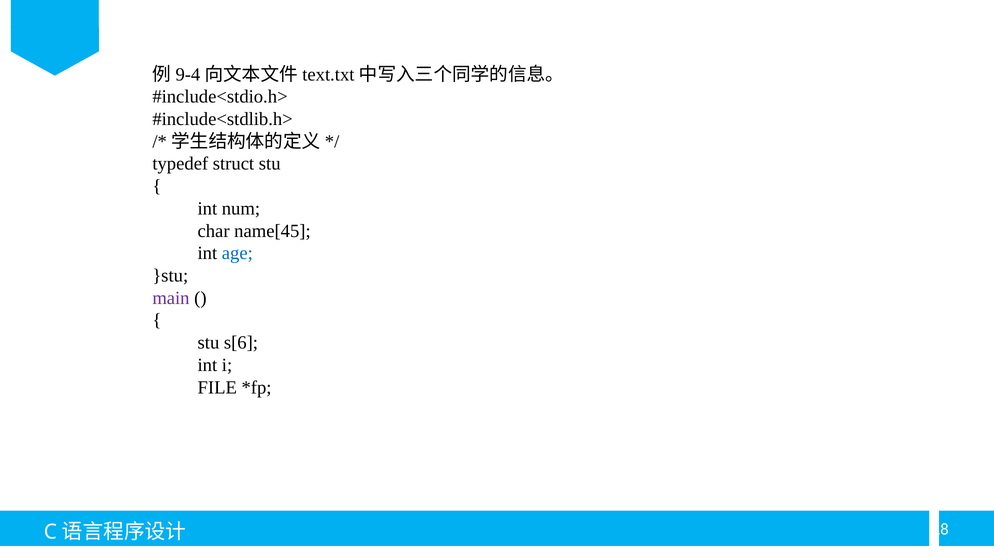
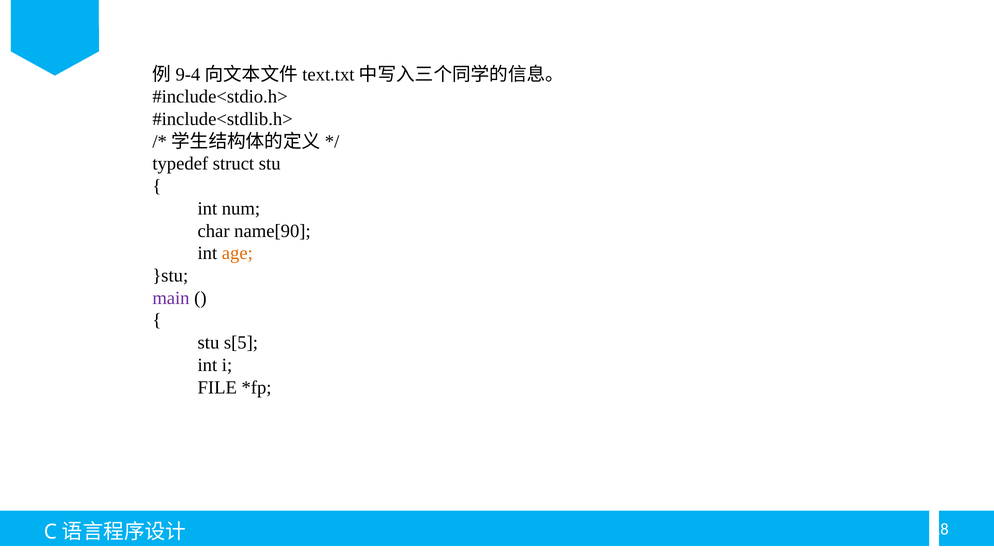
name[45: name[45 -> name[90
age colour: blue -> orange
s[6: s[6 -> s[5
